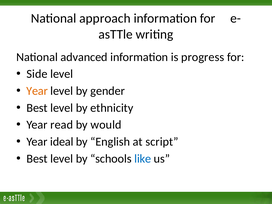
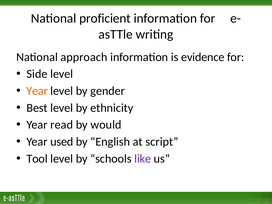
approach: approach -> proficient
advanced: advanced -> approach
progress: progress -> evidence
ideal: ideal -> used
Best at (37, 159): Best -> Tool
like colour: blue -> purple
